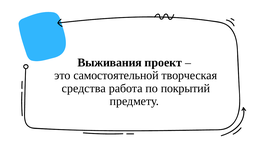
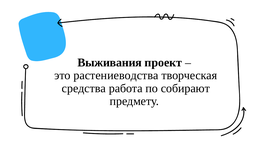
самостоятельной: самостоятельной -> растениеводства
покрытий: покрытий -> собирают
